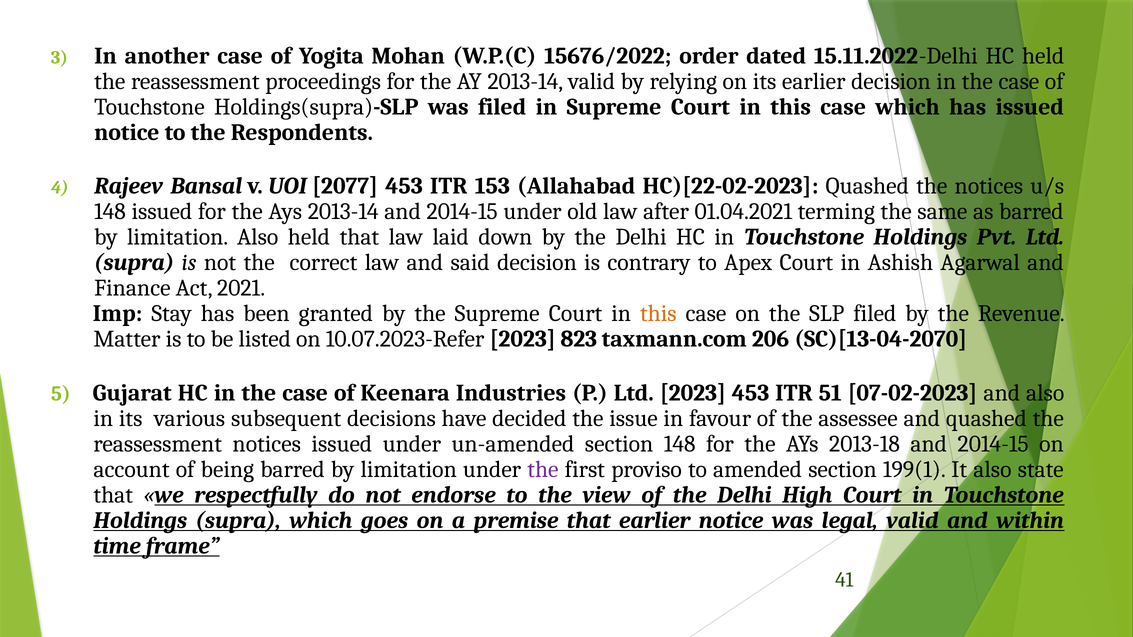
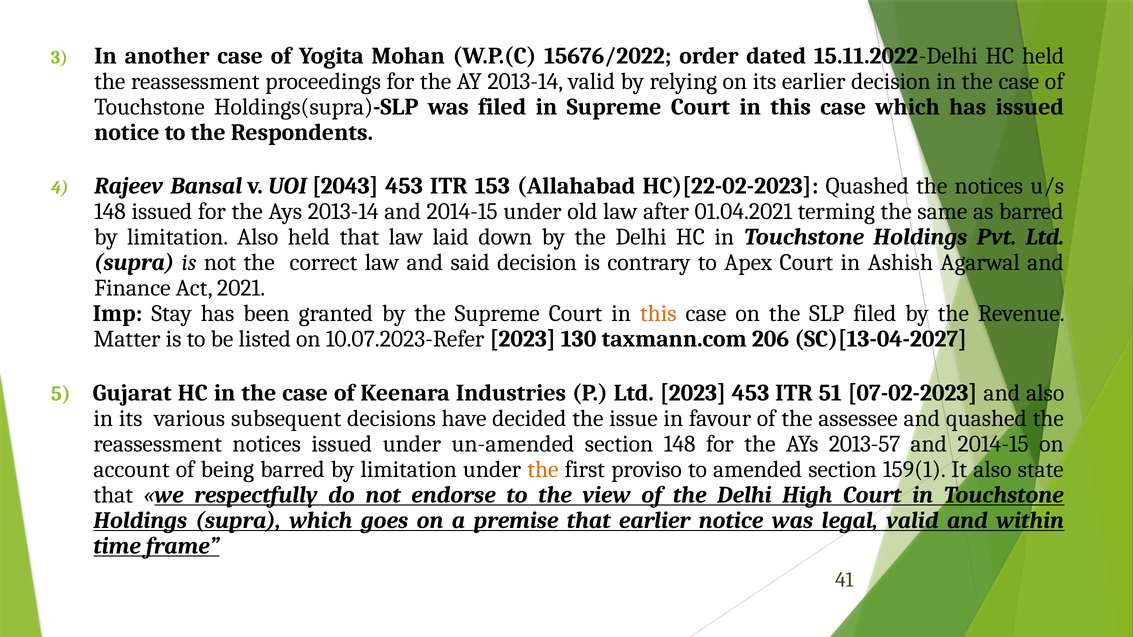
2077: 2077 -> 2043
823: 823 -> 130
SC)[13-04-2070: SC)[13-04-2070 -> SC)[13-04-2027
2013-18: 2013-18 -> 2013-57
the at (543, 469) colour: purple -> orange
199(1: 199(1 -> 159(1
